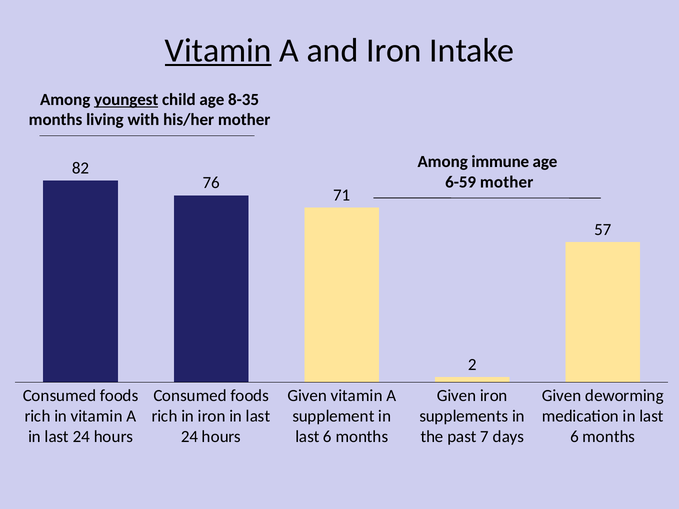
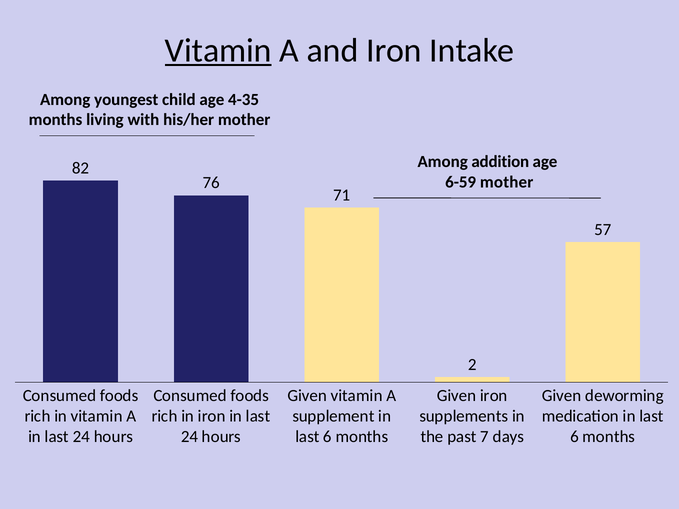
youngest underline: present -> none
8-35: 8-35 -> 4-35
immune: immune -> addition
